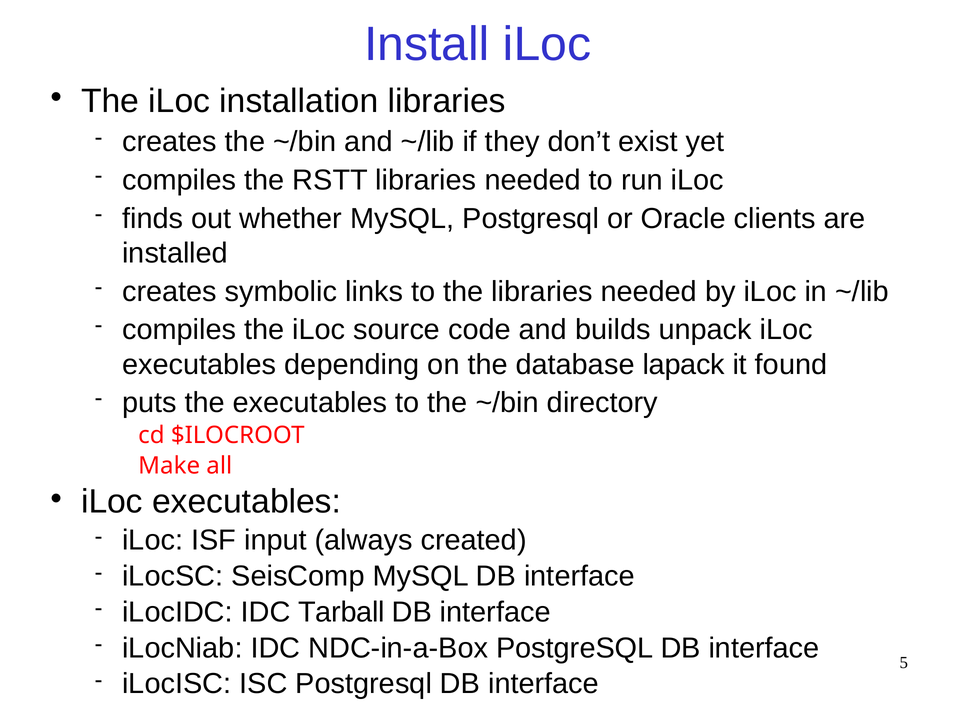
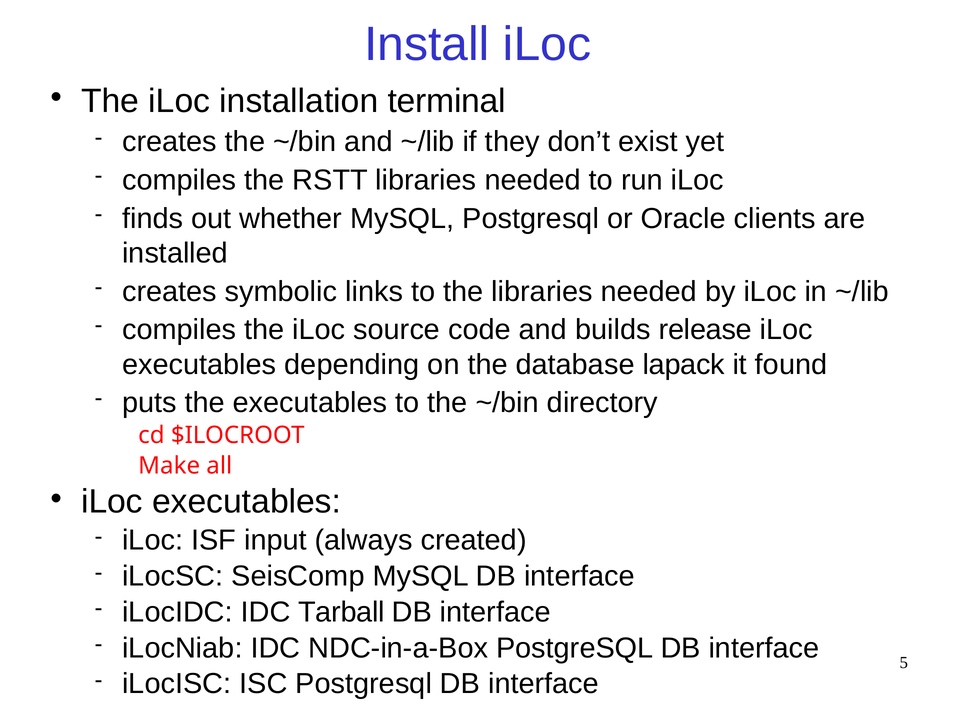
installation libraries: libraries -> terminal
unpack: unpack -> release
